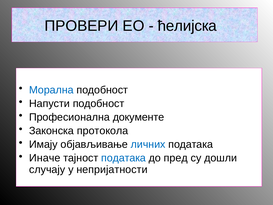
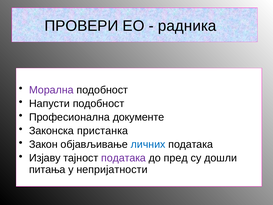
ћелијска: ћелијска -> радника
Морална colour: blue -> purple
протокола: протокола -> пристанка
Имају: Имају -> Закон
Иначе: Иначе -> Изјаву
података at (124, 158) colour: blue -> purple
случају: случају -> питања
